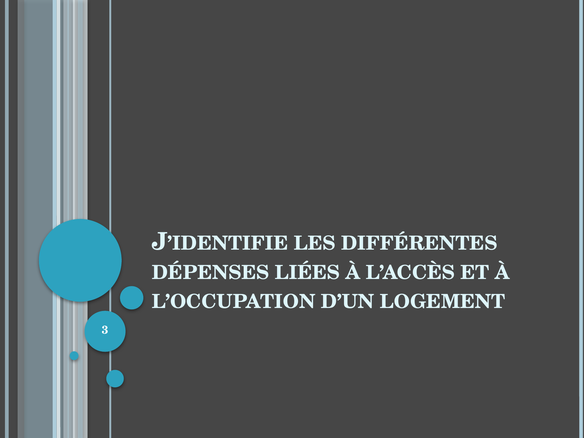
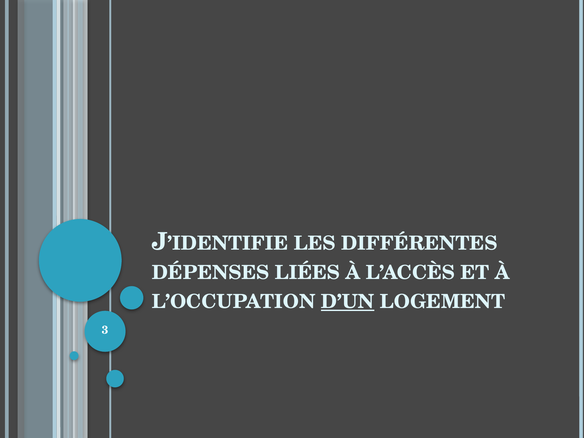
D’UN underline: none -> present
